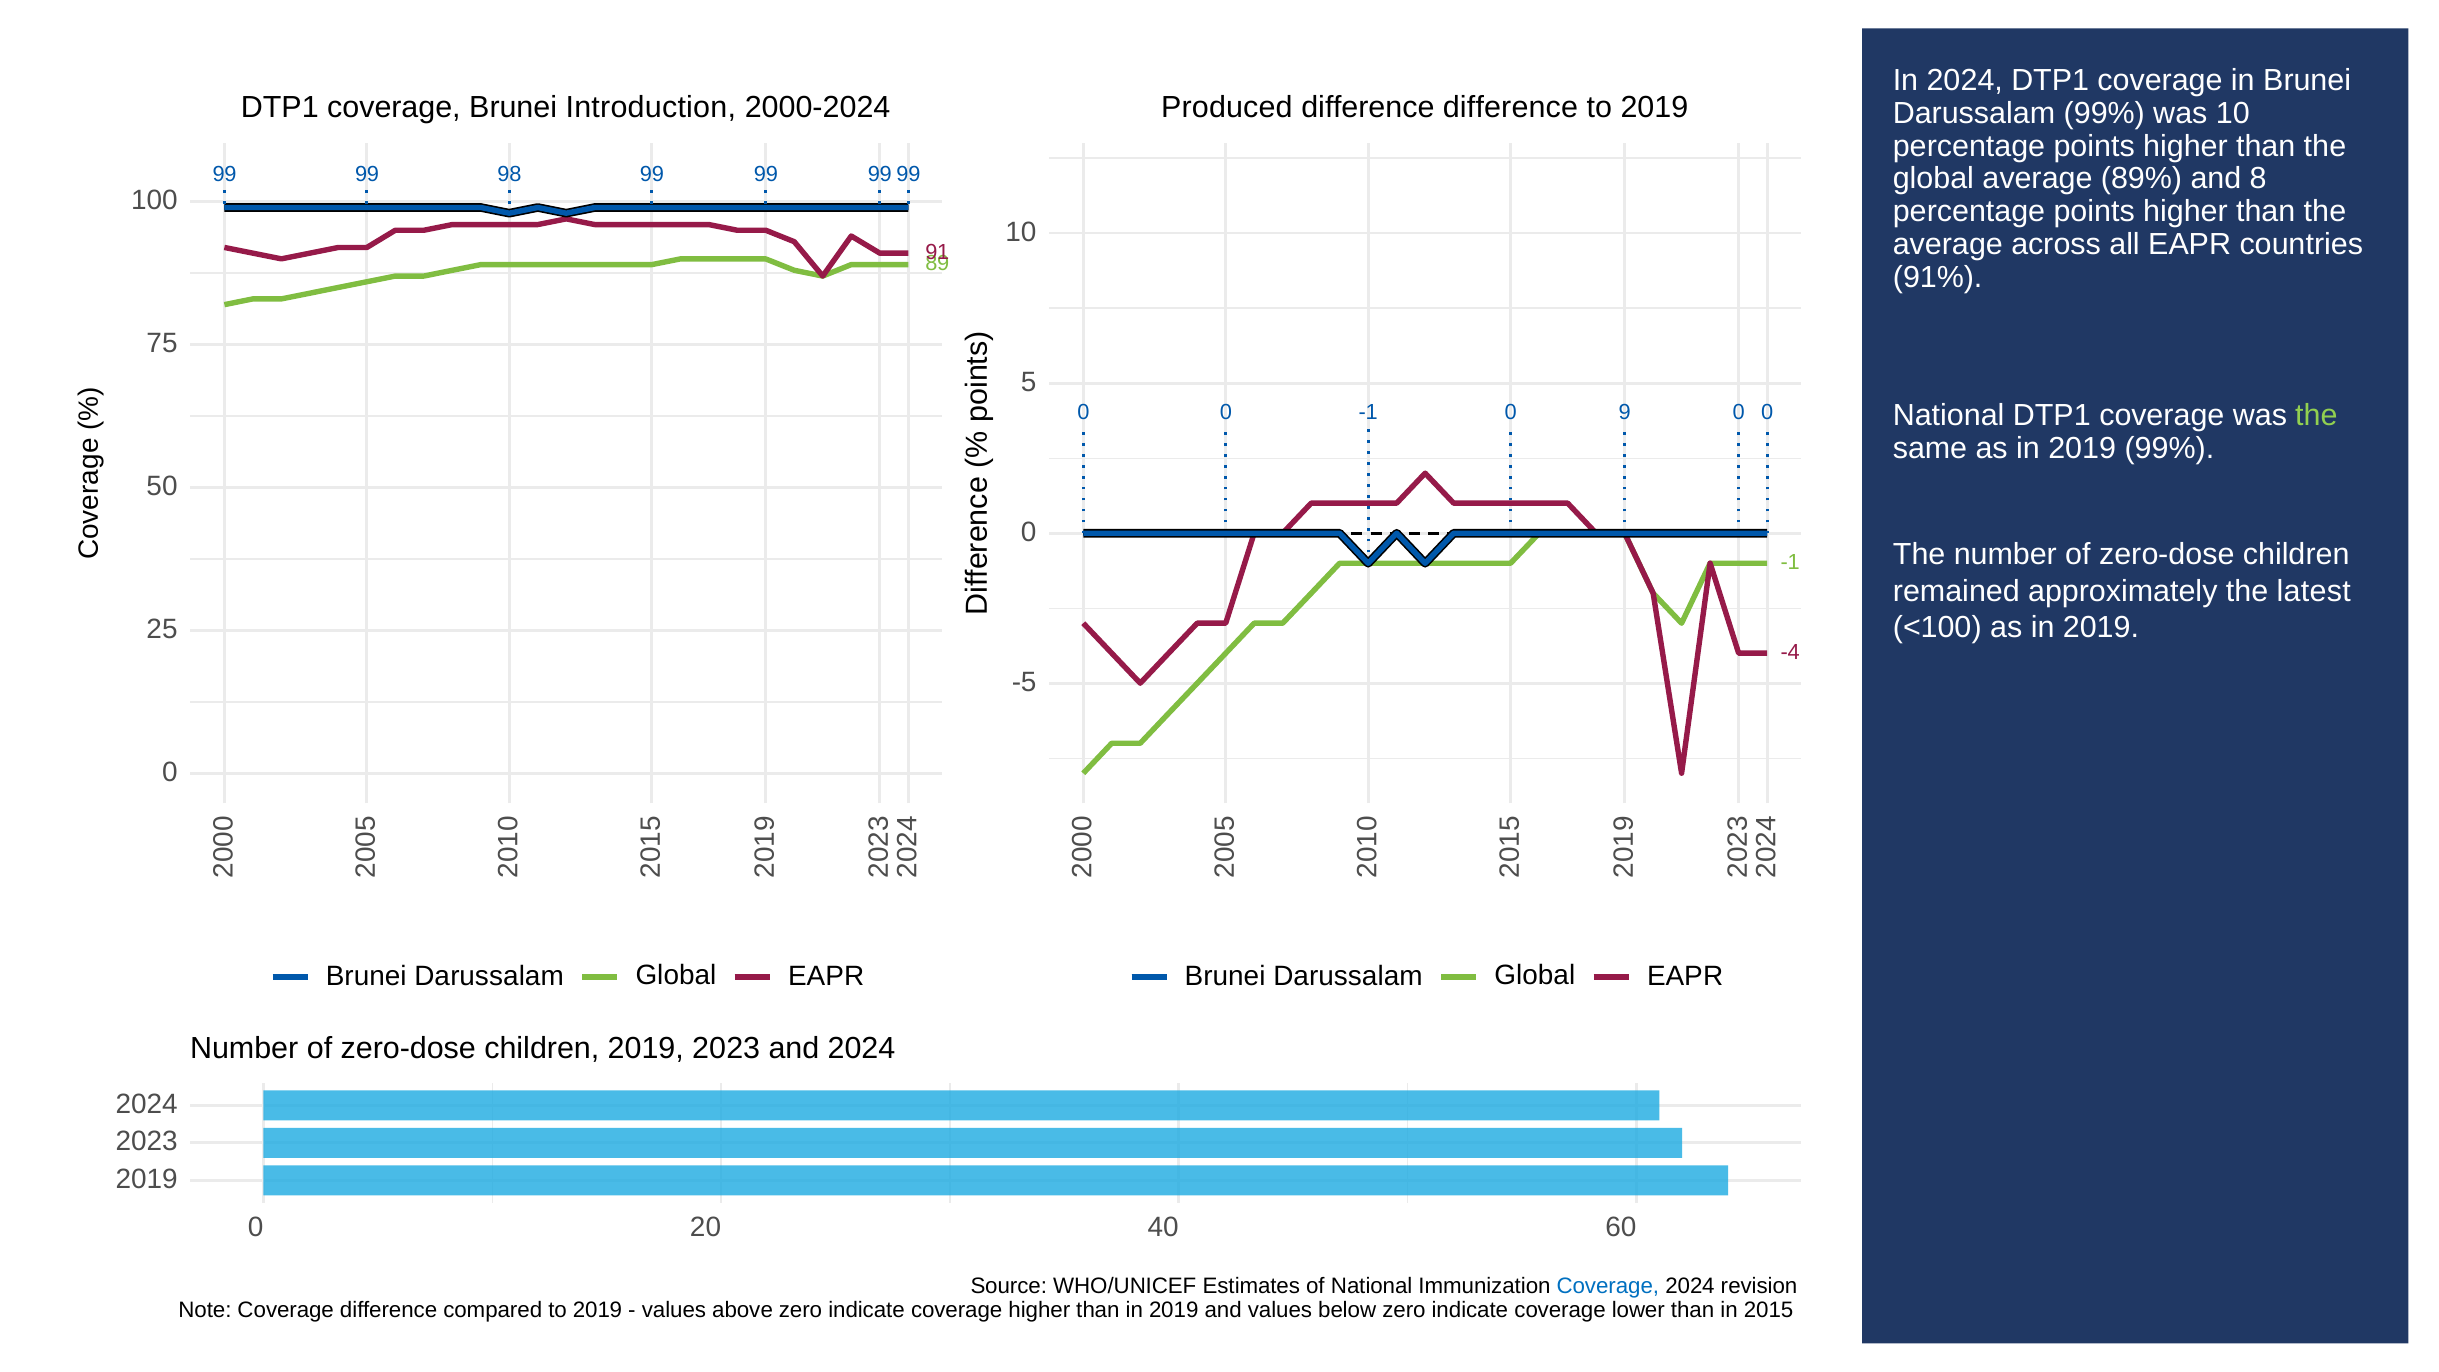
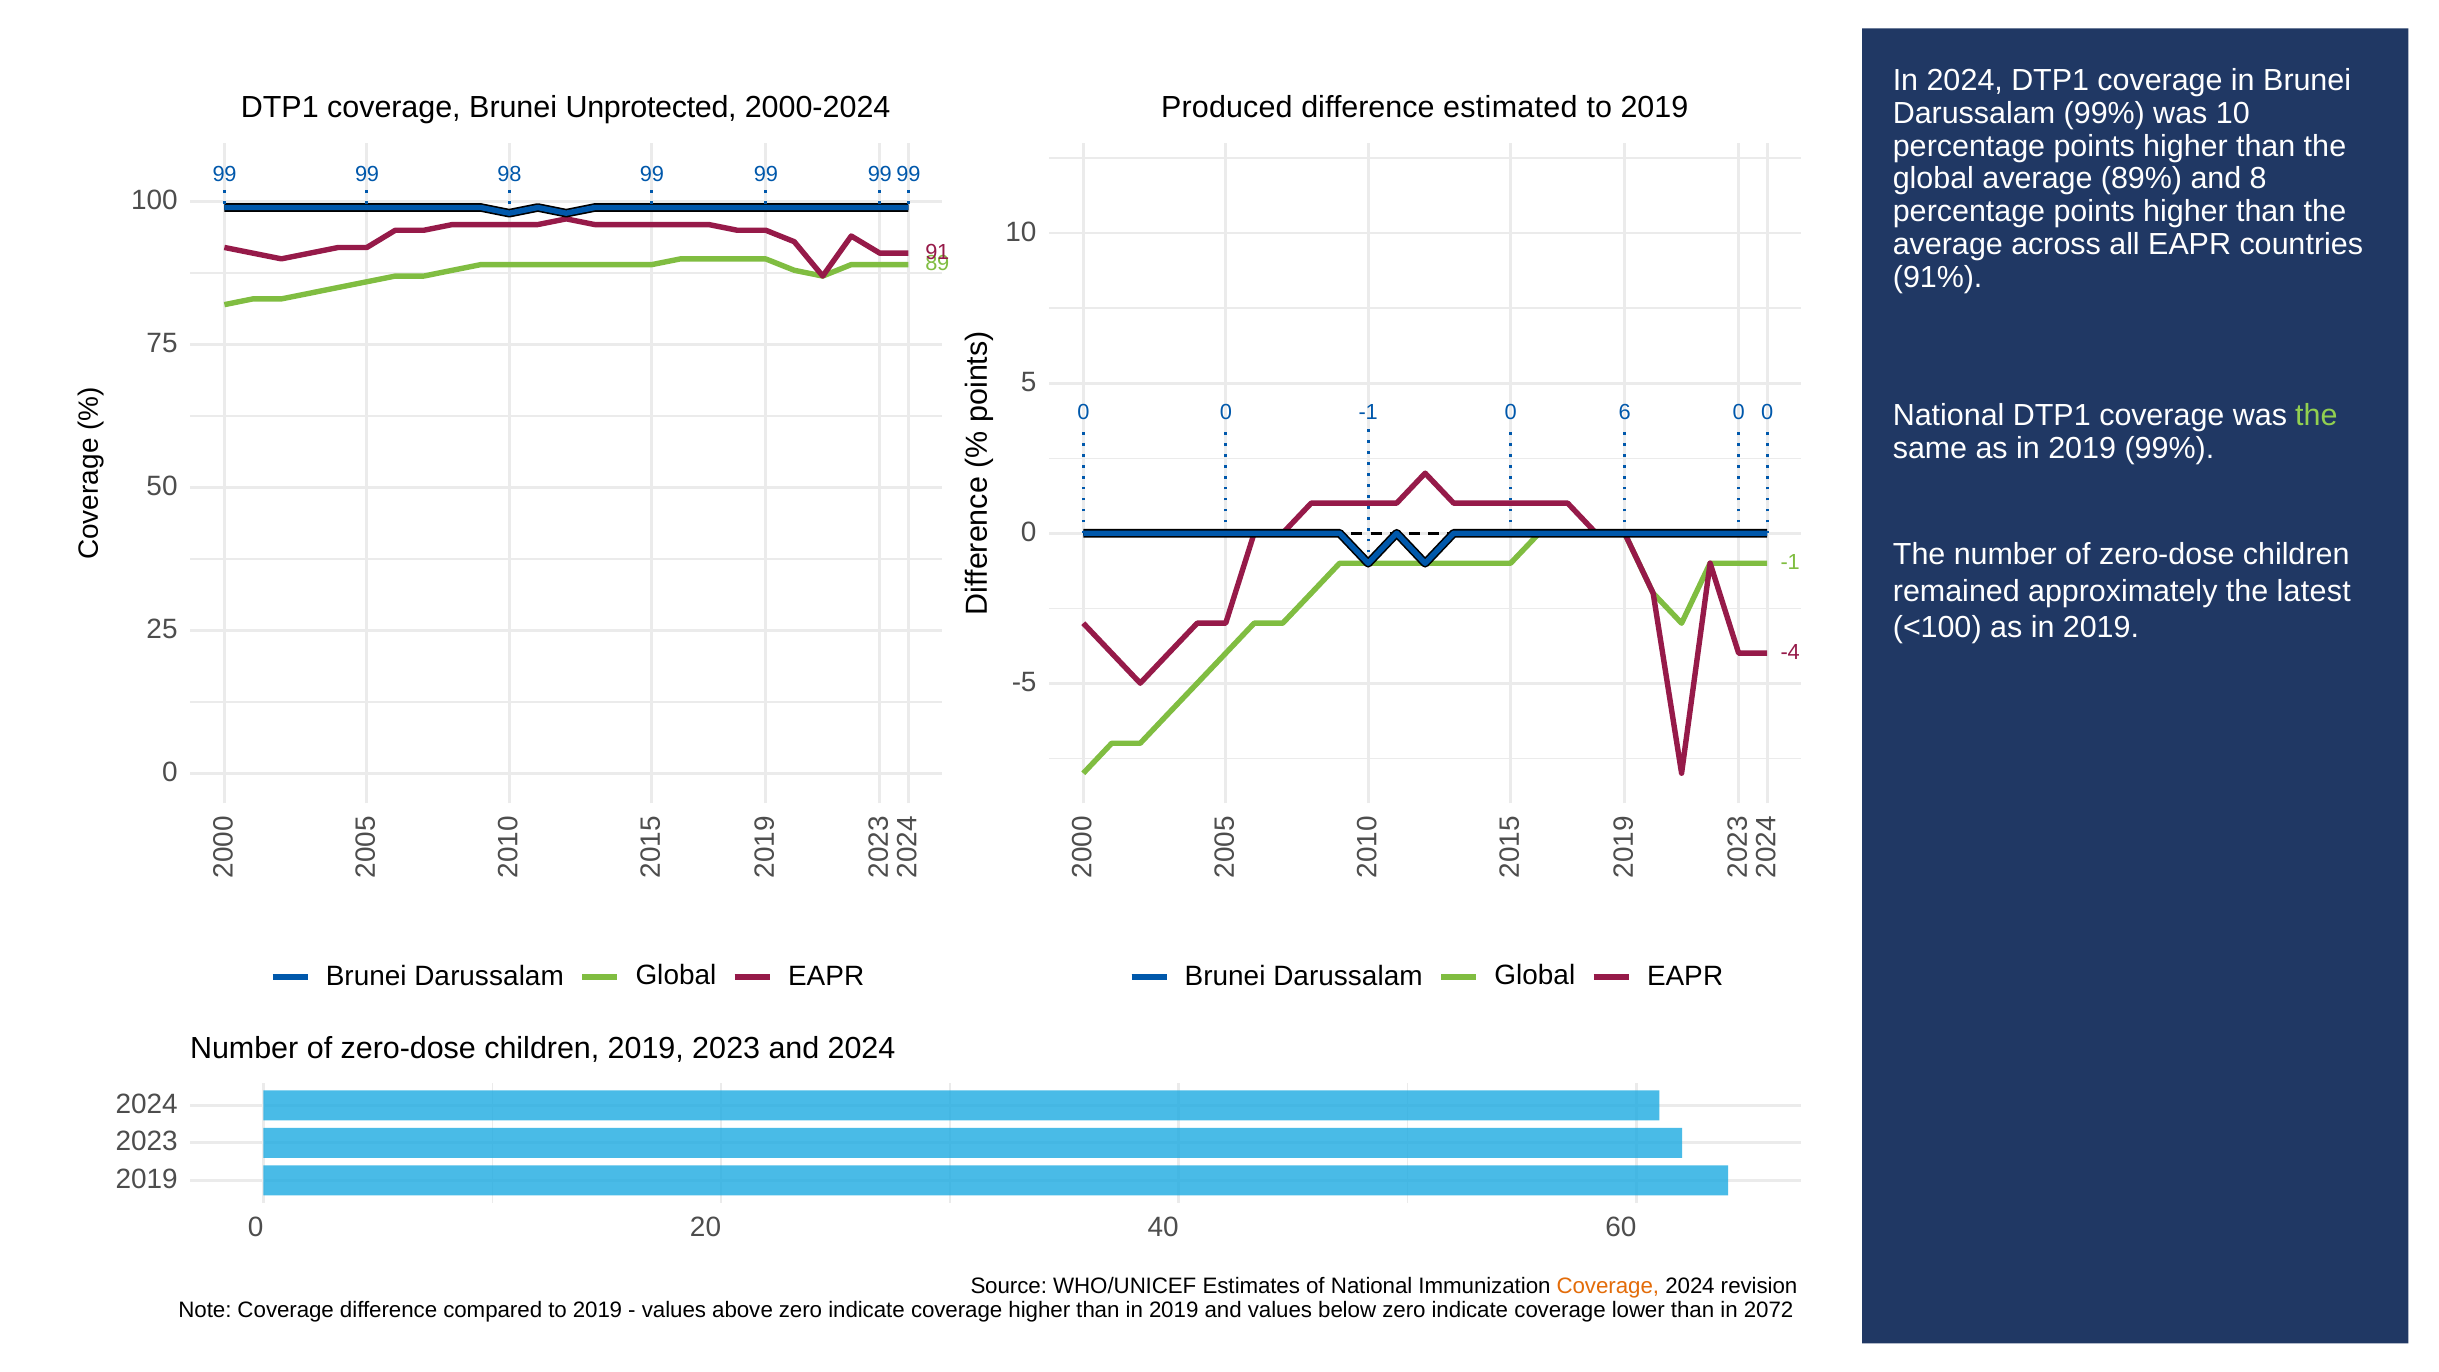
difference difference: difference -> estimated
Introduction: Introduction -> Unprotected
0 9: 9 -> 6
Coverage at (1608, 1286) colour: blue -> orange
2015: 2015 -> 2072
